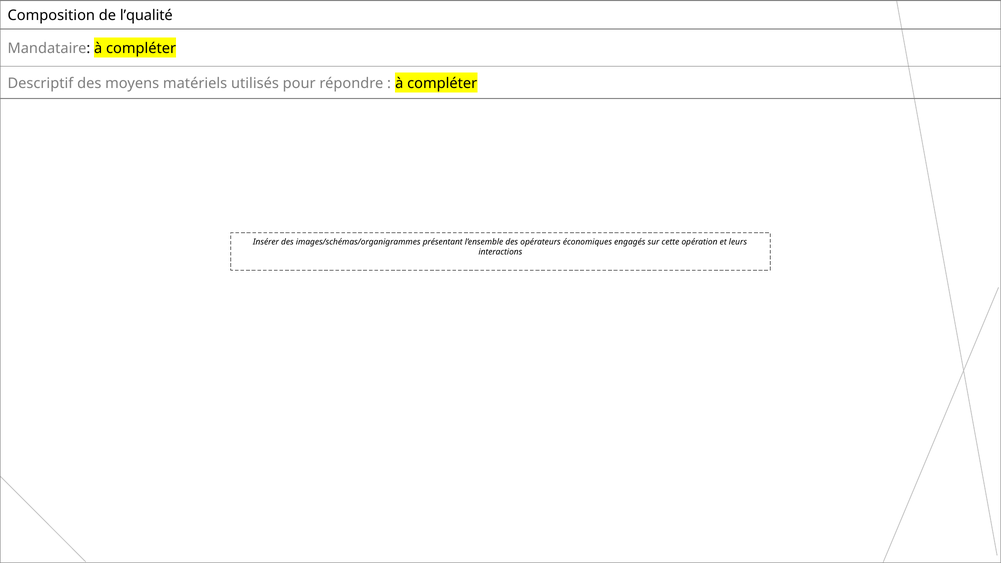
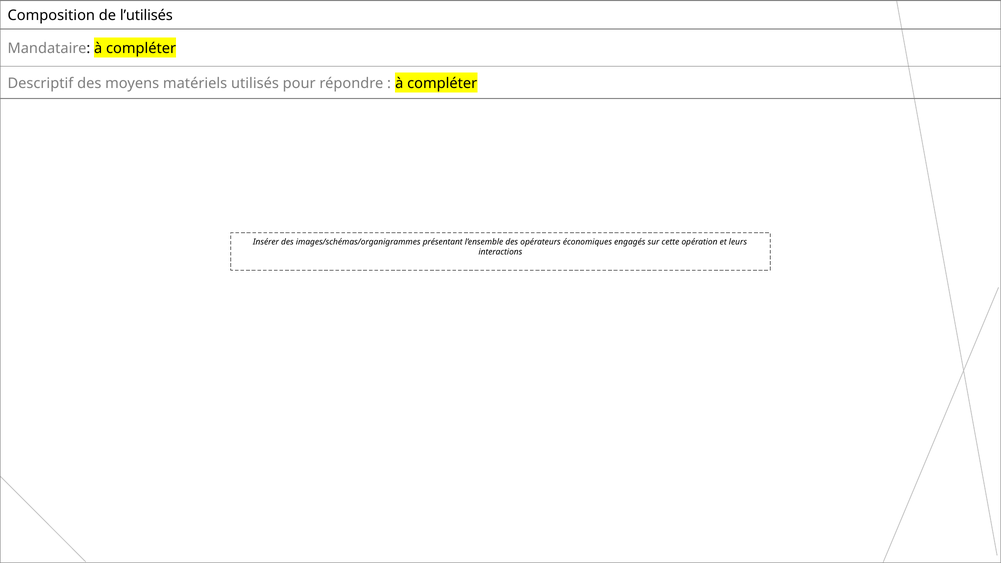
l’qualité: l’qualité -> l’utilisés
